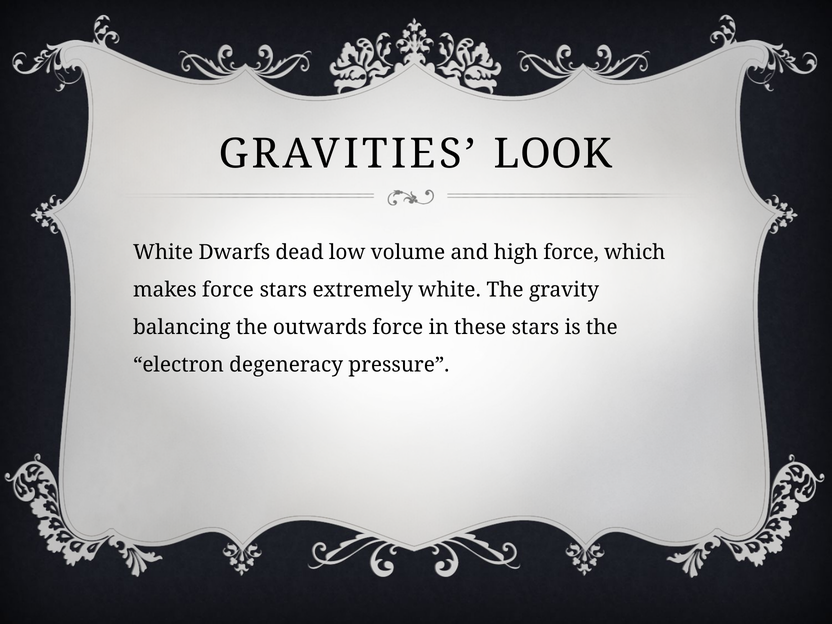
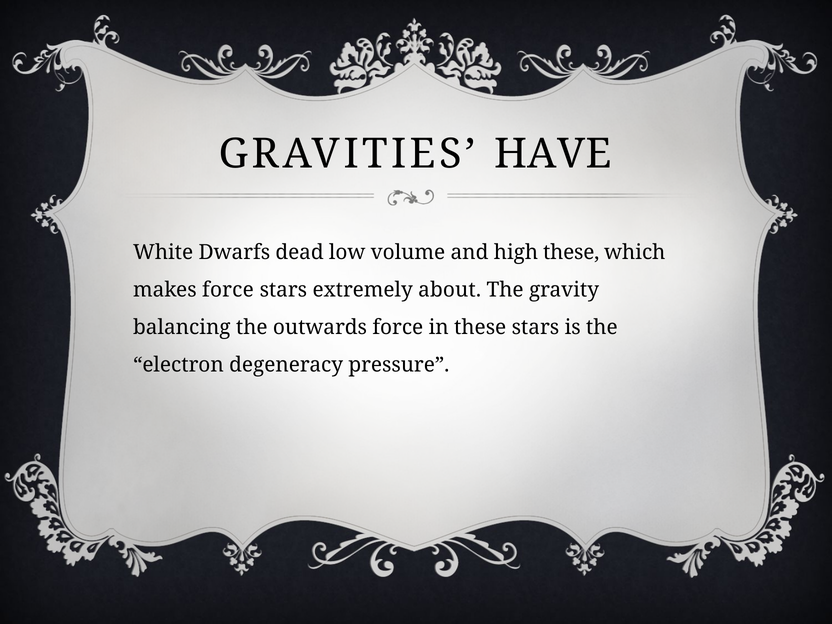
LOOK: LOOK -> HAVE
high force: force -> these
extremely white: white -> about
